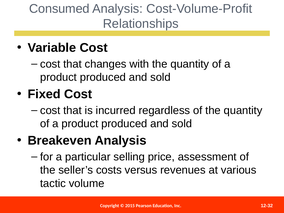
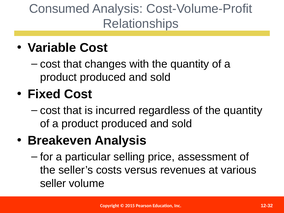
tactic: tactic -> seller
